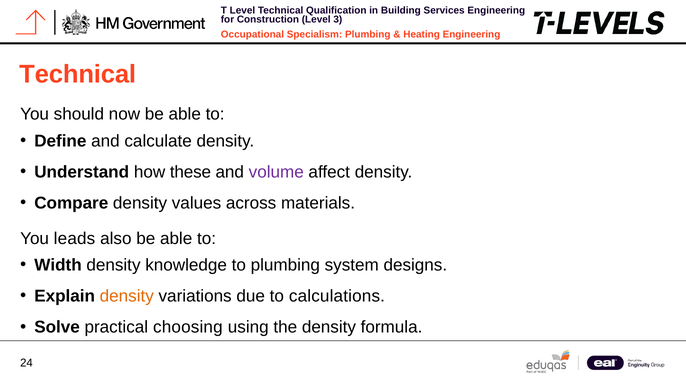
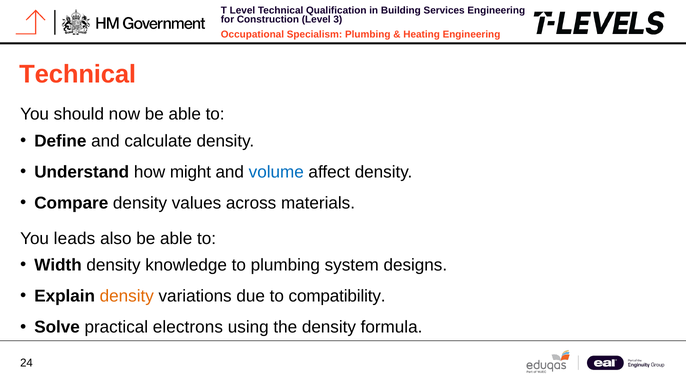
these: these -> might
volume colour: purple -> blue
calculations: calculations -> compatibility
choosing: choosing -> electrons
